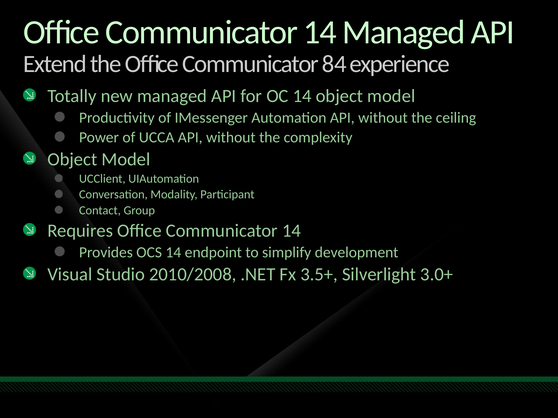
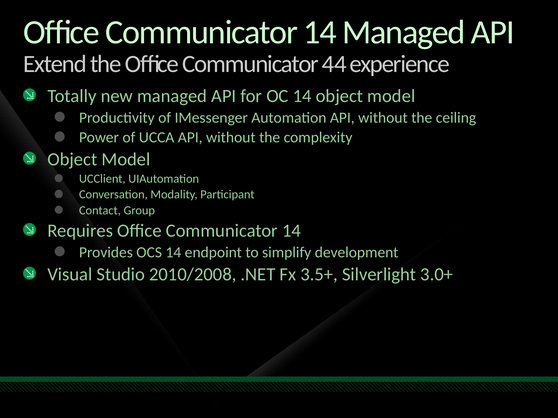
84: 84 -> 44
